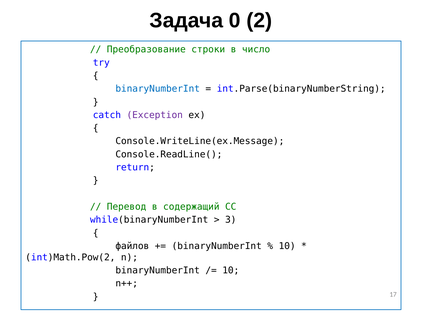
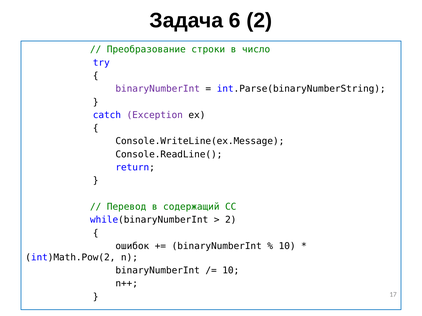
0: 0 -> 6
binaryNumberInt at (158, 89) colour: blue -> purple
3 at (231, 220): 3 -> 2
файлов: файлов -> ошибок
